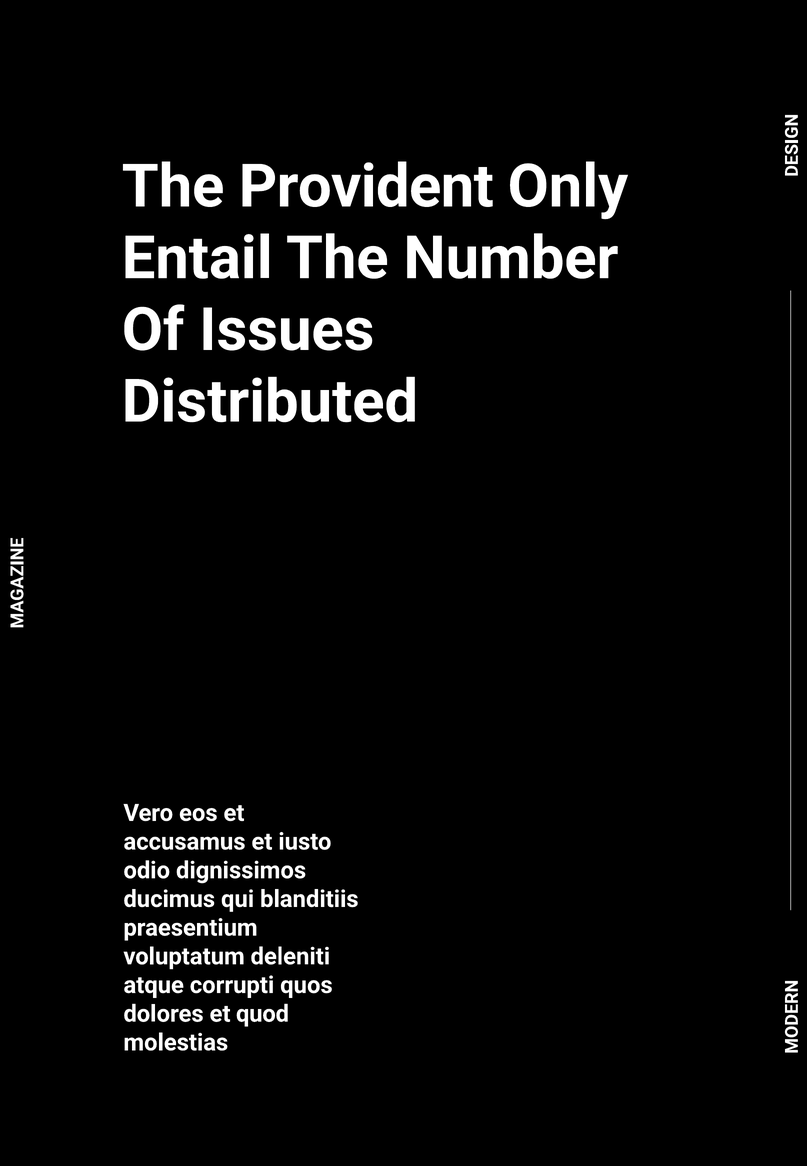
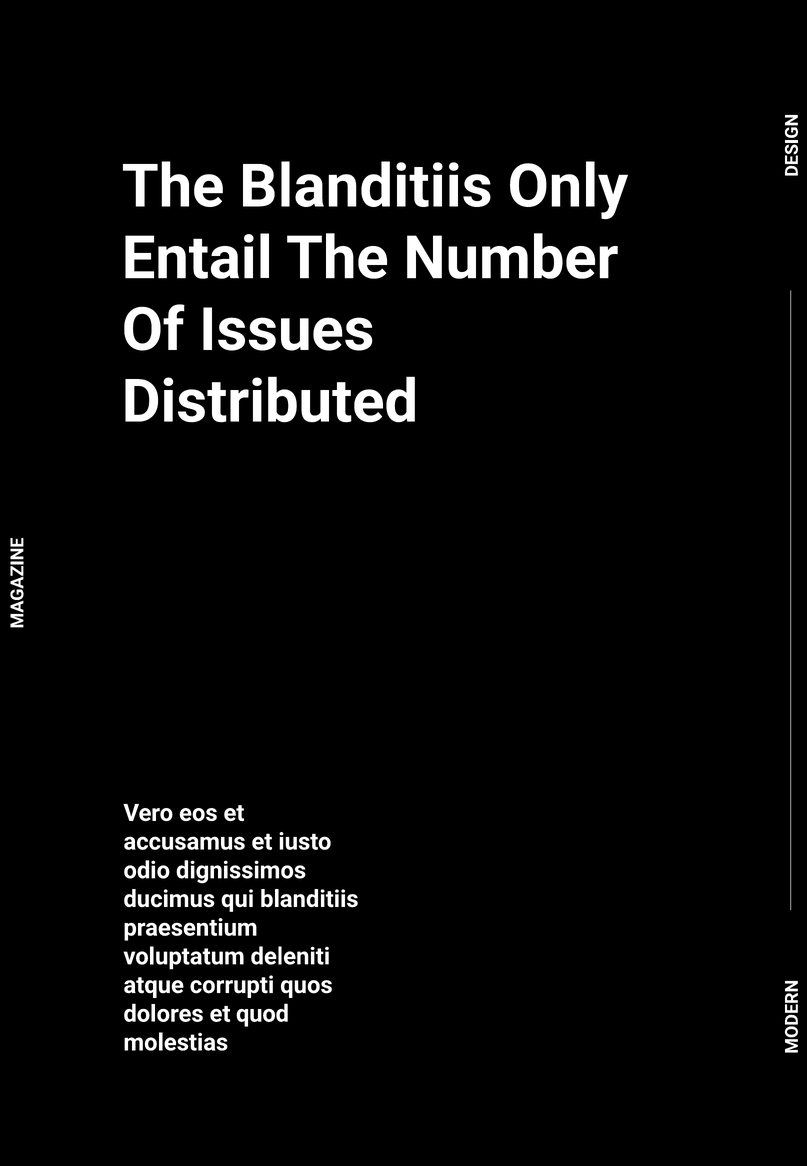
The Provident: Provident -> Blanditiis
